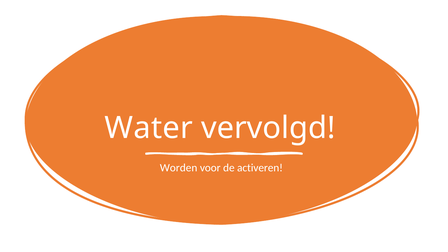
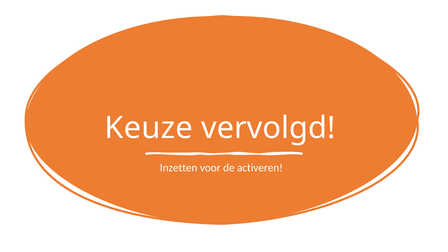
Water: Water -> Keuze
Worden: Worden -> Inzetten
